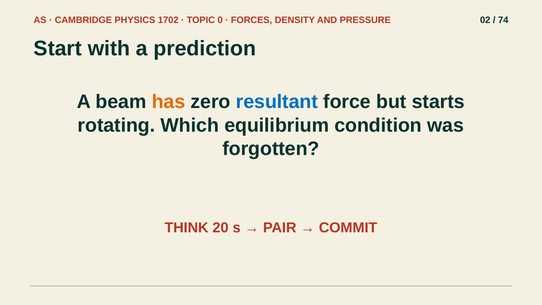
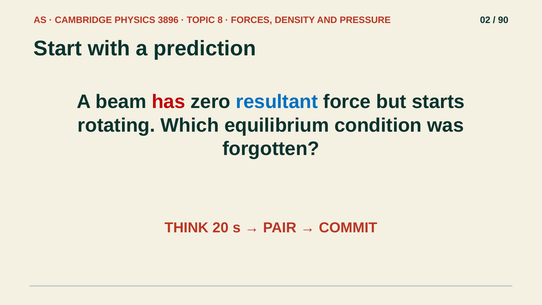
1702: 1702 -> 3896
0: 0 -> 8
74: 74 -> 90
has colour: orange -> red
